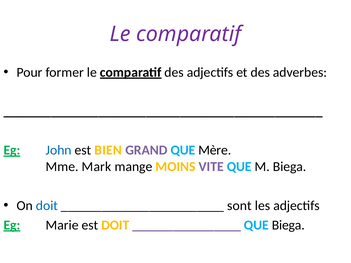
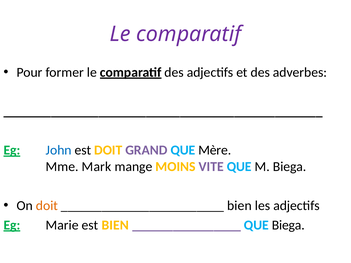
est BIEN: BIEN -> DOIT
doit at (47, 206) colour: blue -> orange
sont at (239, 206): sont -> bien
est DOIT: DOIT -> BIEN
